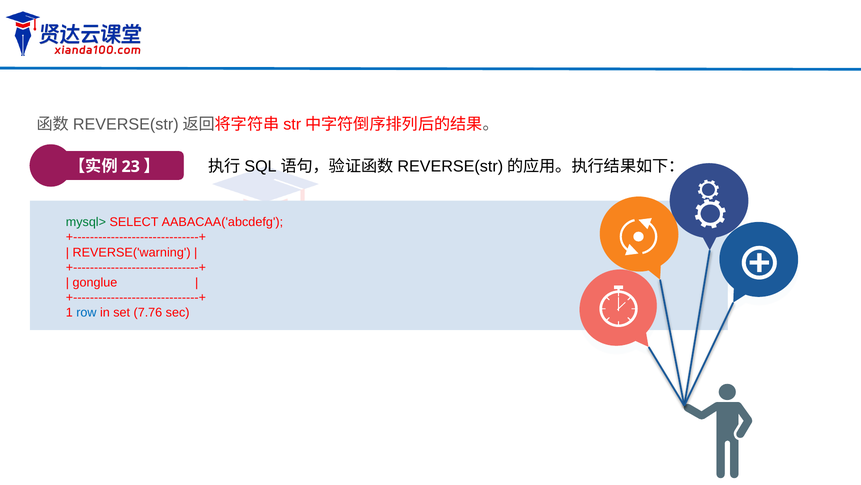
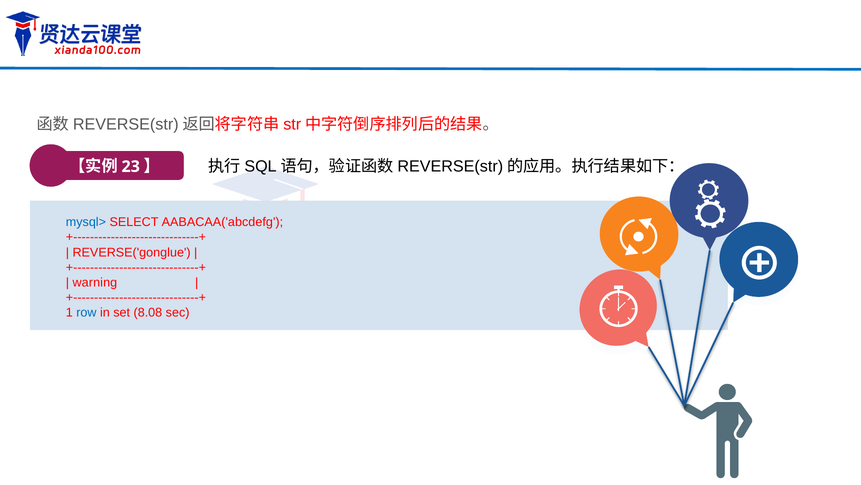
mysql> colour: green -> blue
REVERSE('warning: REVERSE('warning -> REVERSE('gonglue
gonglue: gonglue -> warning
7.76: 7.76 -> 8.08
